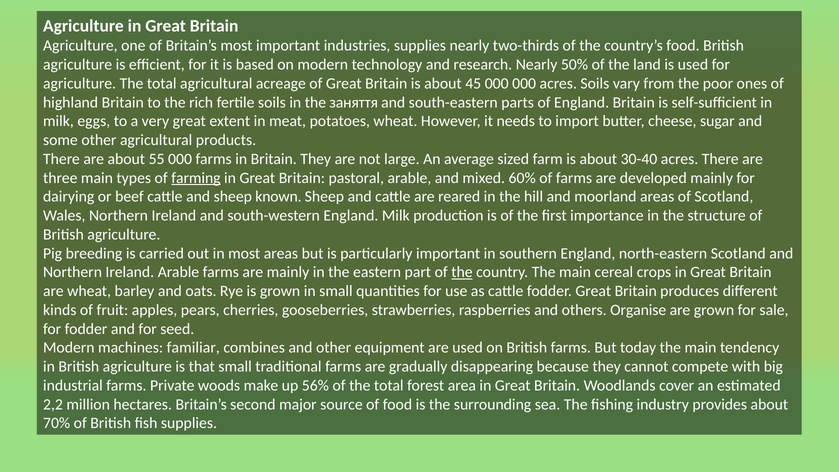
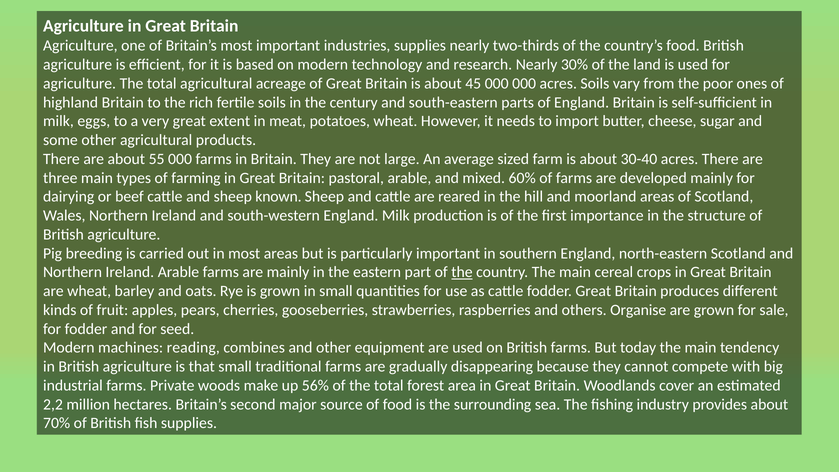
50%: 50% -> 30%
заняття: заняття -> century
farming underline: present -> none
familiar: familiar -> reading
